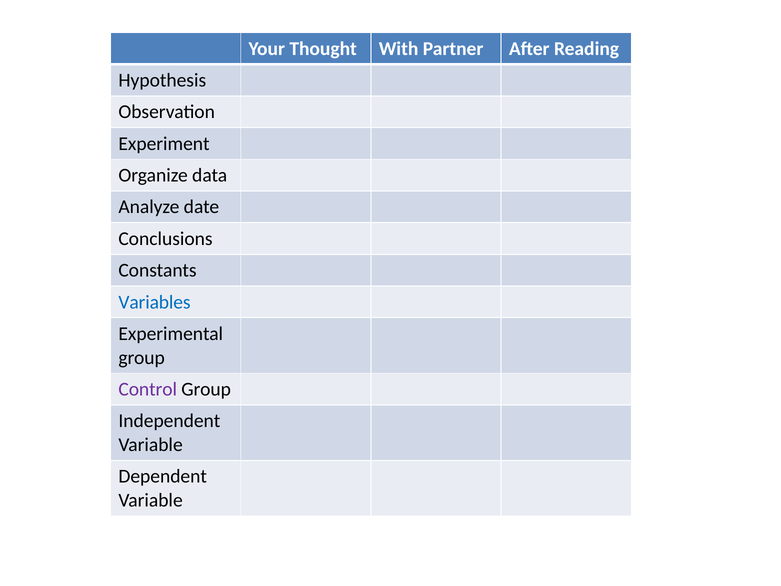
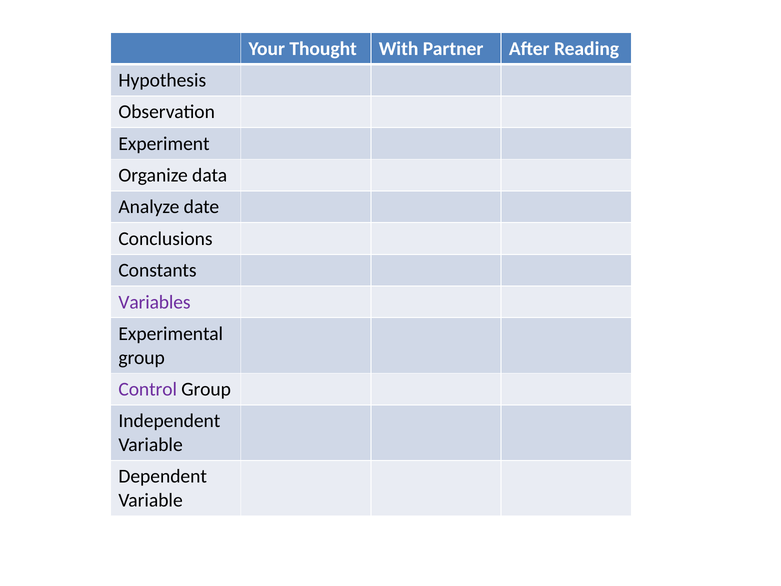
Variables colour: blue -> purple
